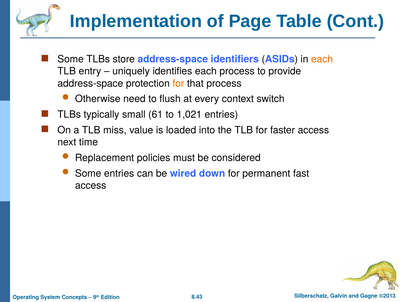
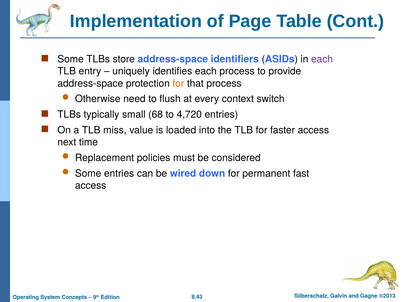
each at (322, 59) colour: orange -> purple
61: 61 -> 68
1,021: 1,021 -> 4,720
